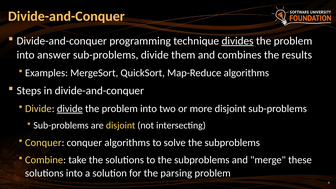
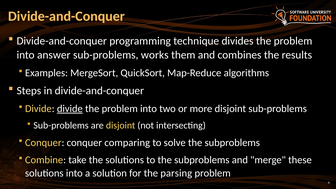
divides underline: present -> none
sub-problems divide: divide -> works
conquer algorithms: algorithms -> comparing
